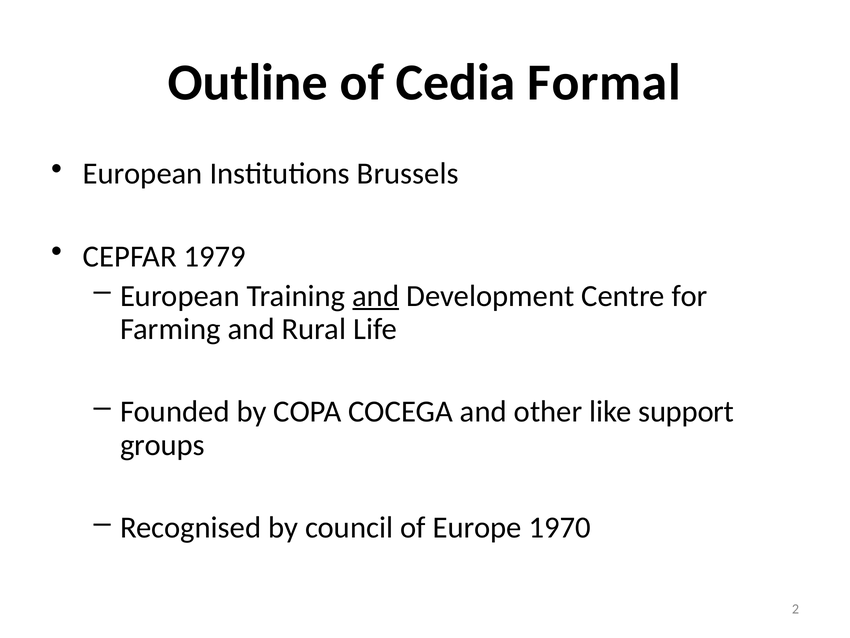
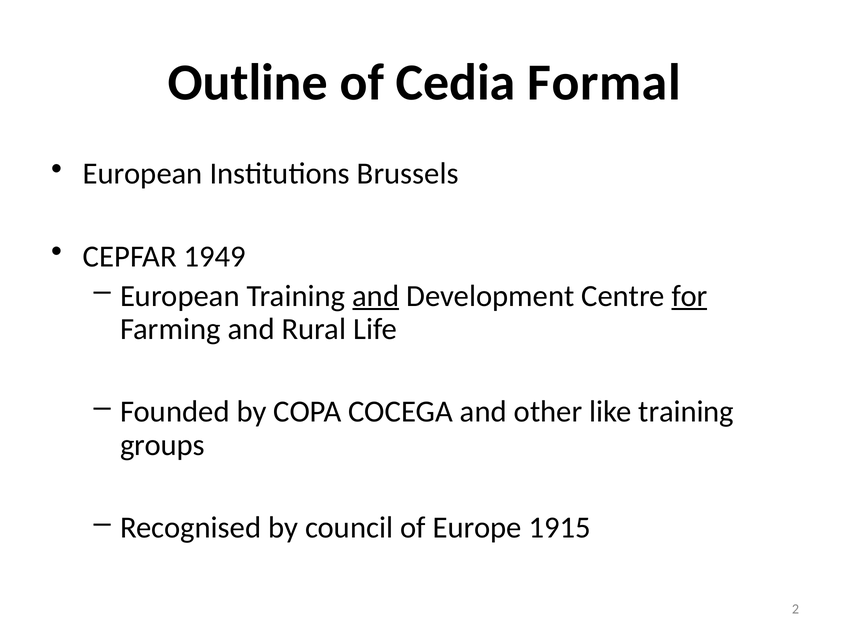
1979: 1979 -> 1949
for underline: none -> present
like support: support -> training
1970: 1970 -> 1915
